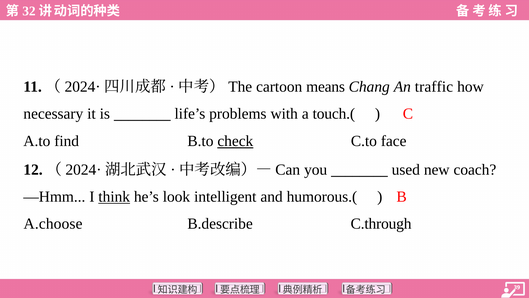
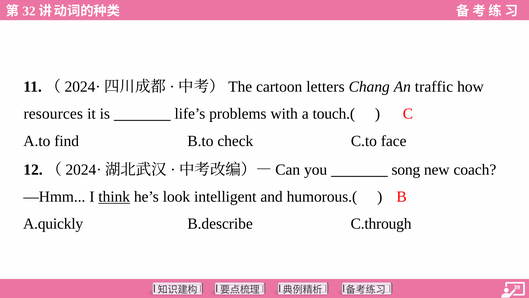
means: means -> letters
necessary: necessary -> resources
check underline: present -> none
used: used -> song
A.choose: A.choose -> A.quickly
